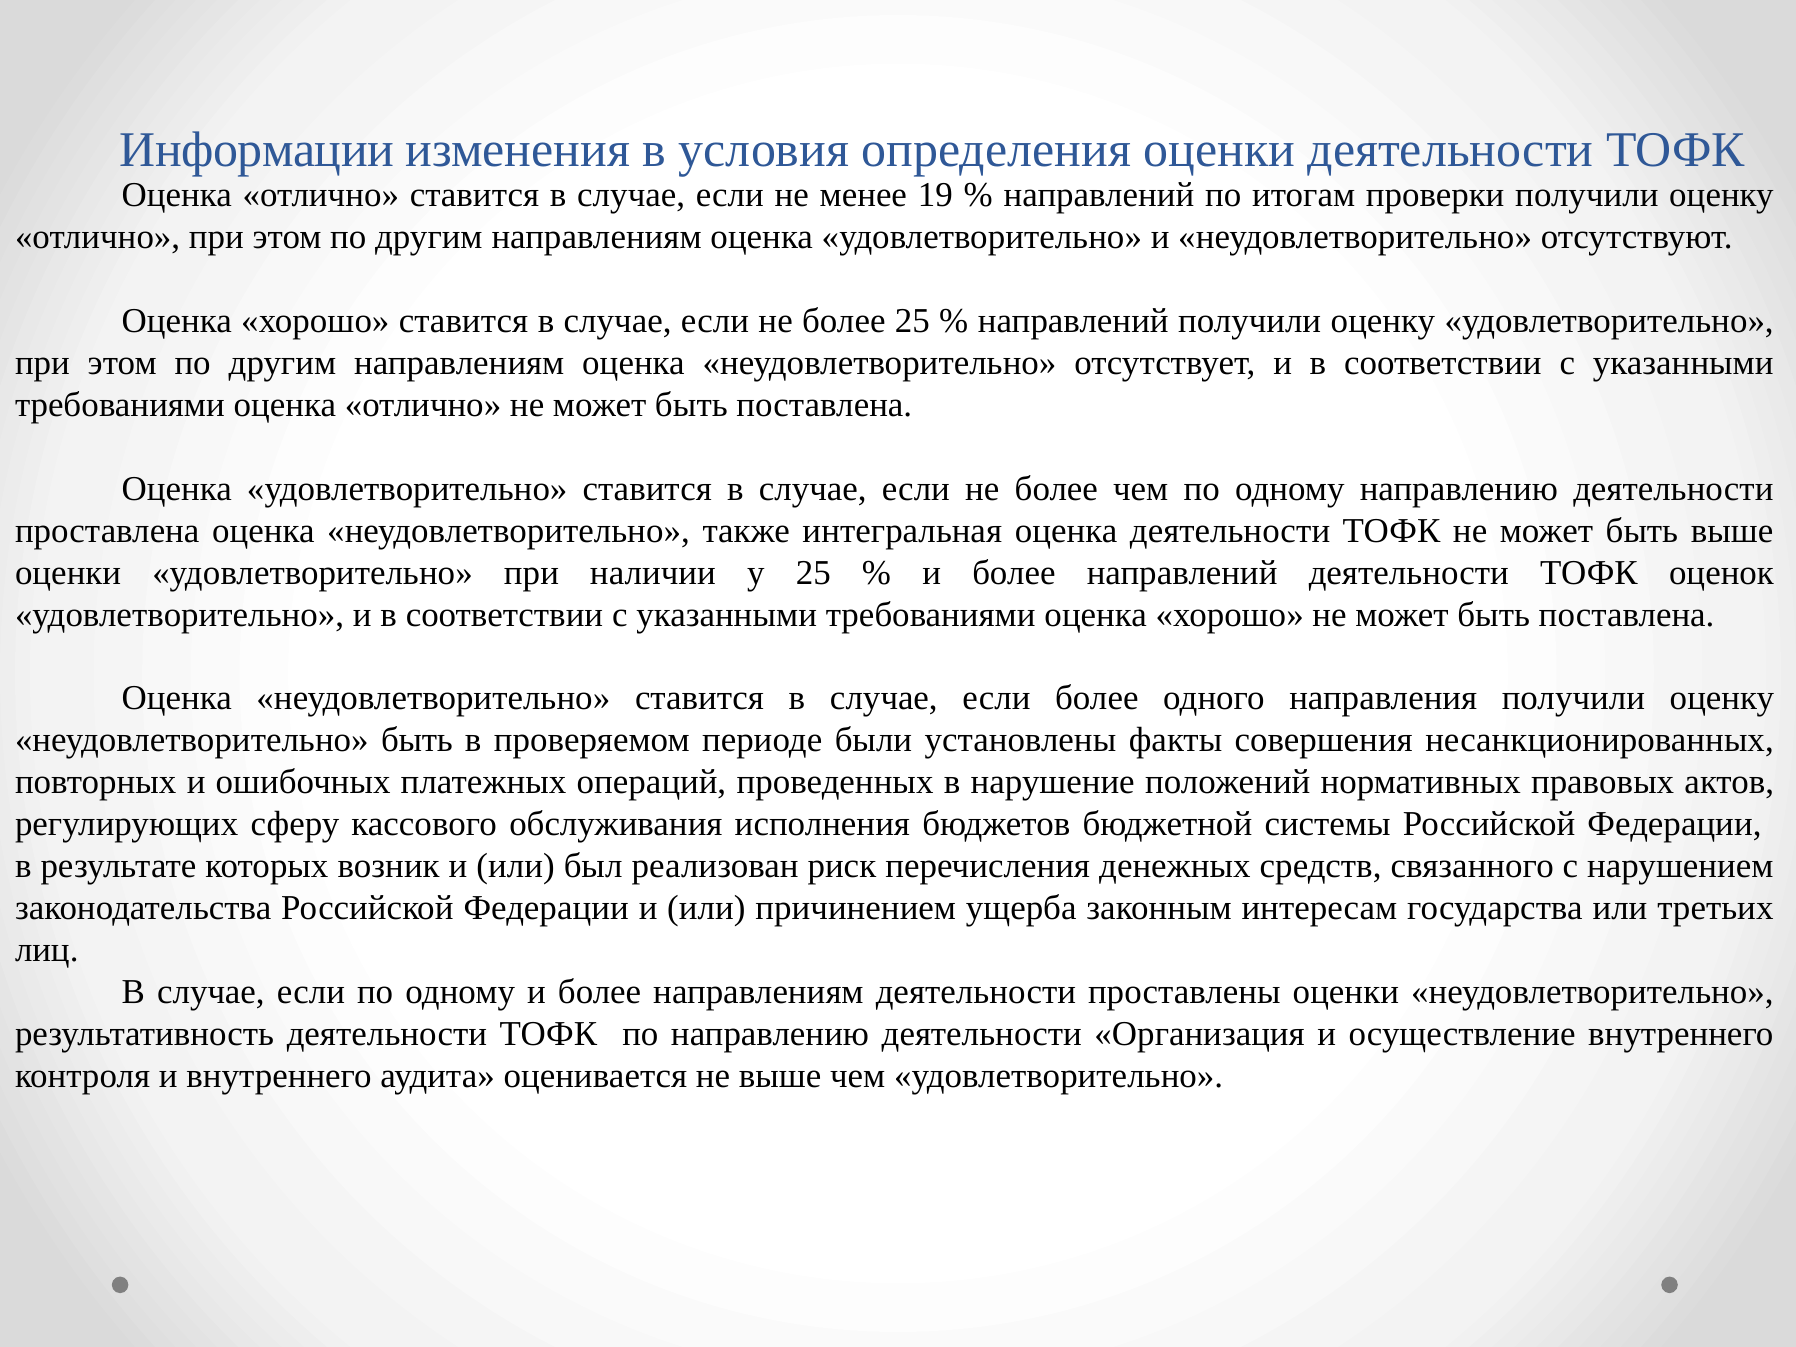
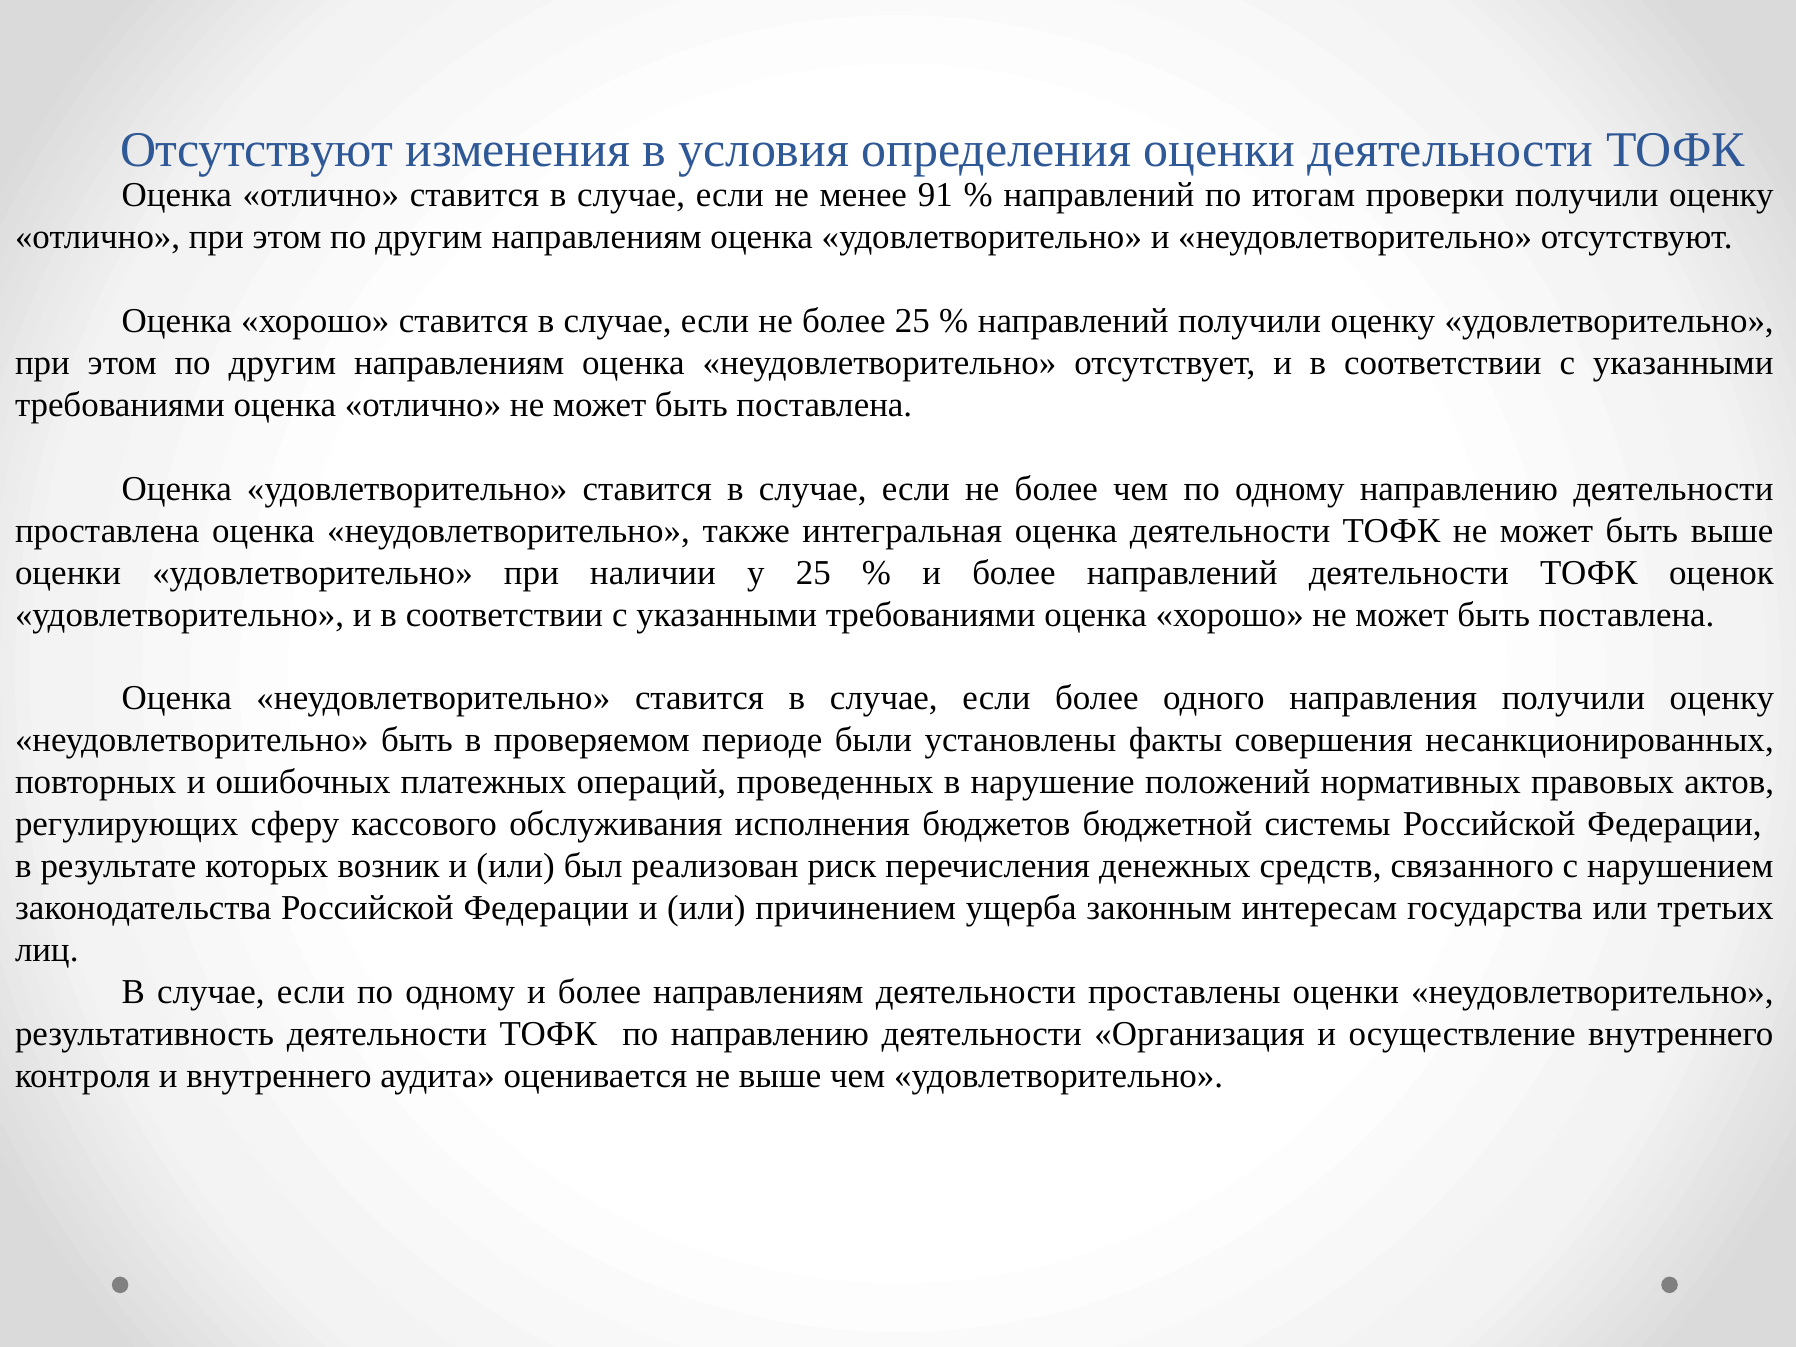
Информации at (257, 150): Информации -> Отсутствуют
19: 19 -> 91
